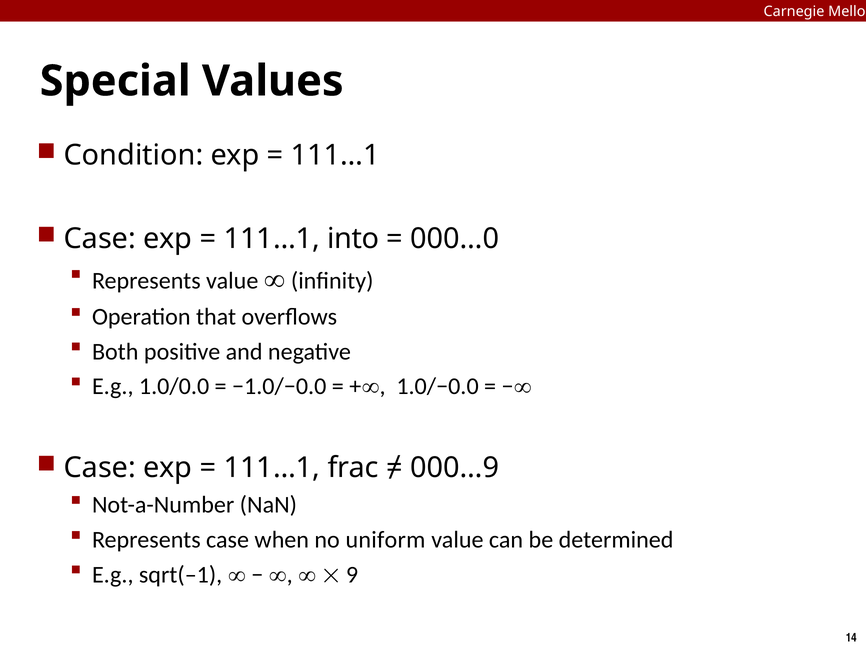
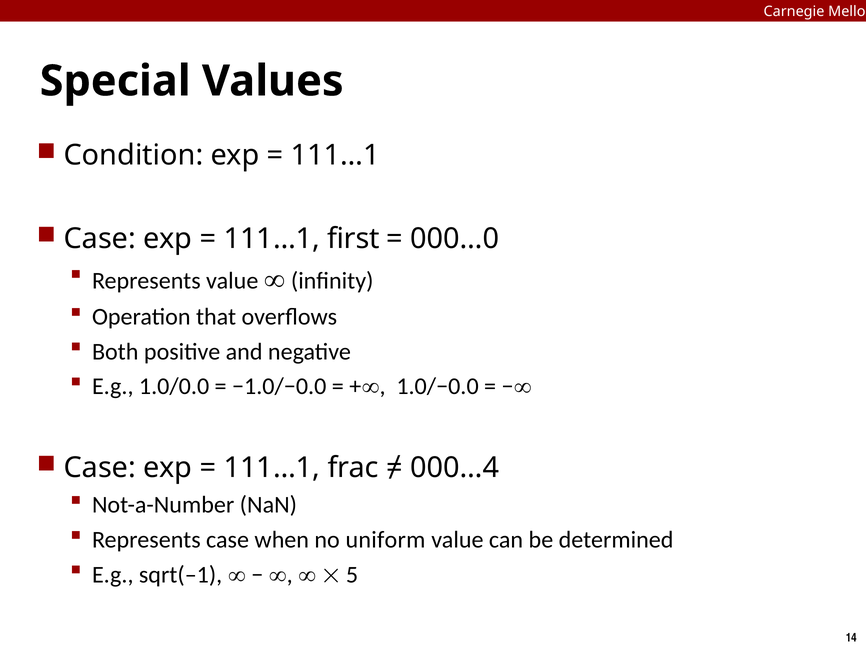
into: into -> first
000…9: 000…9 -> 000…4
9: 9 -> 5
